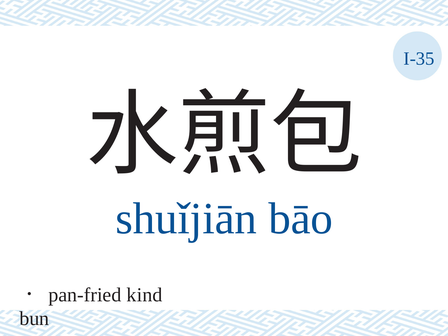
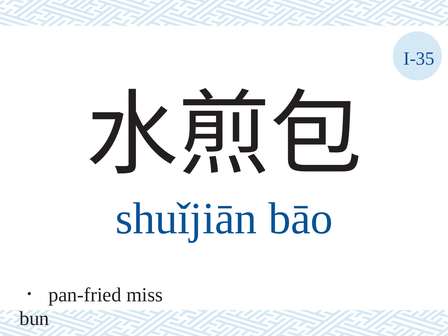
kind: kind -> miss
